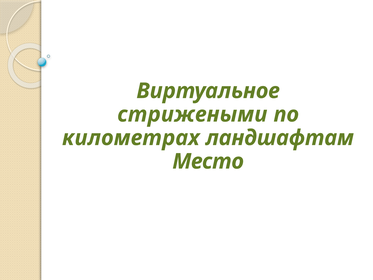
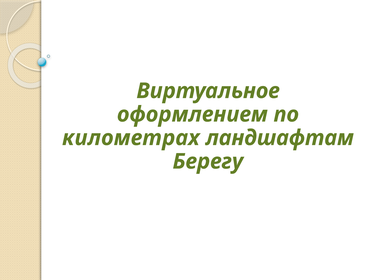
стрижеными: стрижеными -> оформлением
Место: Место -> Берегу
